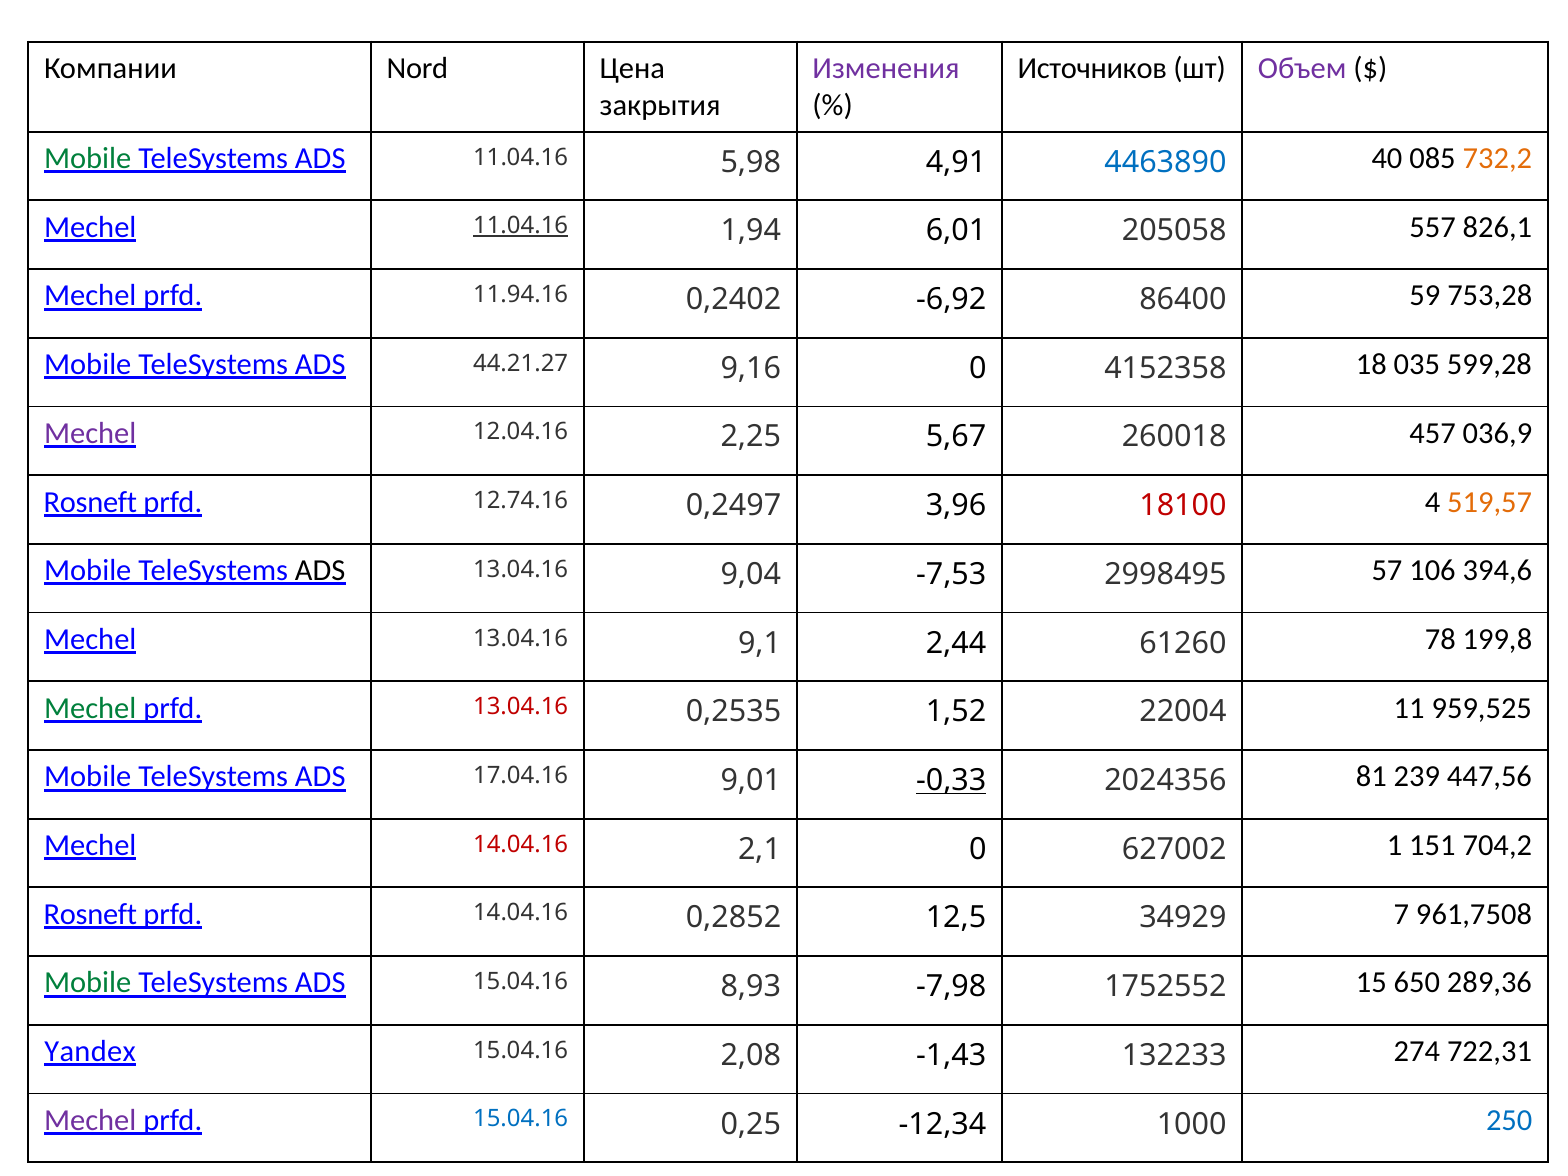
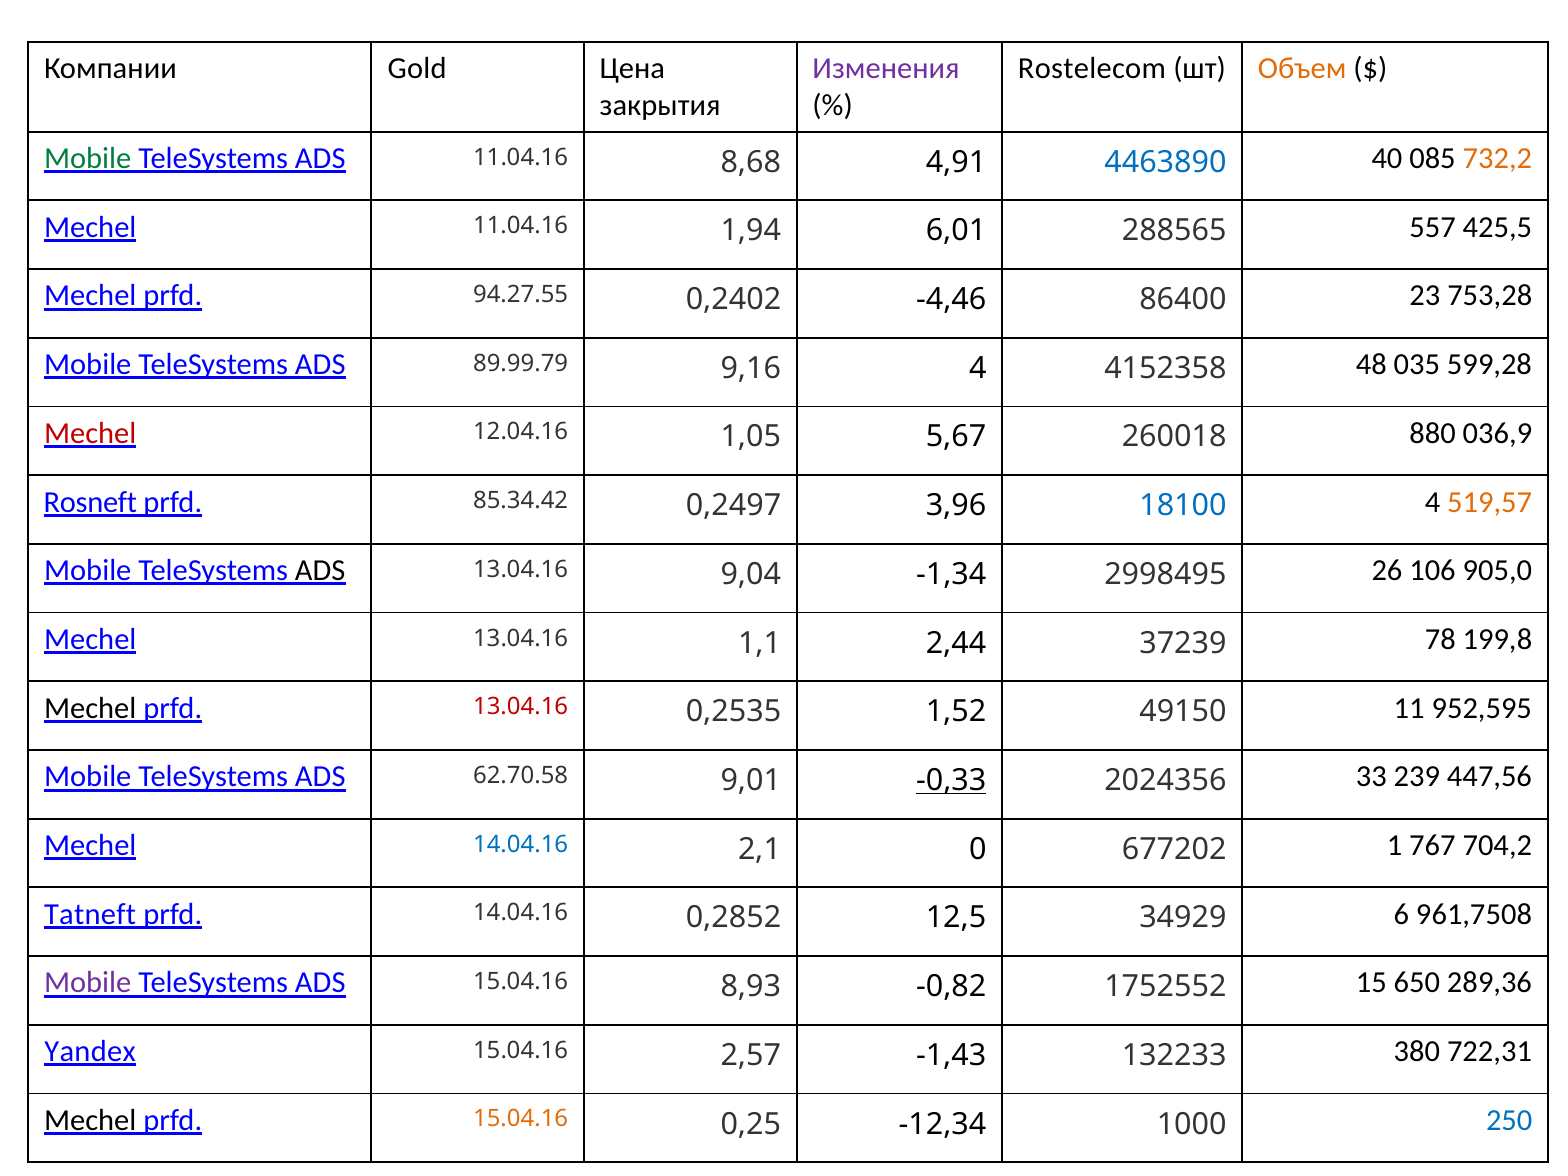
Nord: Nord -> Gold
Источников: Источников -> Rostelecom
Объем colour: purple -> orange
5,98: 5,98 -> 8,68
11.04.16 at (521, 226) underline: present -> none
205058: 205058 -> 288565
826,1: 826,1 -> 425,5
11.94.16: 11.94.16 -> 94.27.55
-6,92: -6,92 -> -4,46
59: 59 -> 23
44.21.27: 44.21.27 -> 89.99.79
9,16 0: 0 -> 4
18: 18 -> 48
Mechel at (90, 433) colour: purple -> red
2,25: 2,25 -> 1,05
457: 457 -> 880
12.74.16: 12.74.16 -> 85.34.42
18100 colour: red -> blue
-7,53: -7,53 -> -1,34
57: 57 -> 26
394,6: 394,6 -> 905,0
9,1: 9,1 -> 1,1
61260: 61260 -> 37239
Mechel at (90, 708) colour: green -> black
22004: 22004 -> 49150
959,525: 959,525 -> 952,595
17.04.16: 17.04.16 -> 62.70.58
81: 81 -> 33
14.04.16 at (521, 844) colour: red -> blue
627002: 627002 -> 677202
151: 151 -> 767
Rosneft at (90, 914): Rosneft -> Tatneft
7: 7 -> 6
Mobile at (88, 983) colour: green -> purple
-7,98: -7,98 -> -0,82
2,08: 2,08 -> 2,57
274: 274 -> 380
Mechel at (90, 1120) colour: purple -> black
15.04.16 at (521, 1119) colour: blue -> orange
